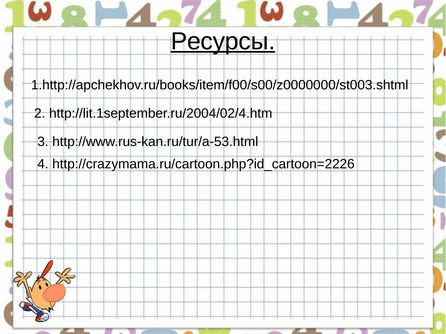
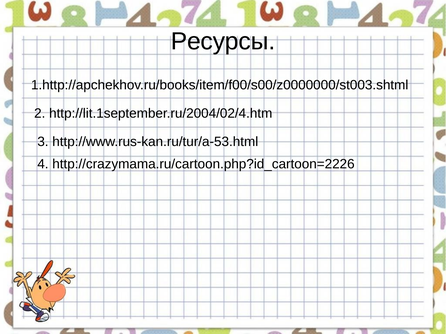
Ресурсы underline: present -> none
